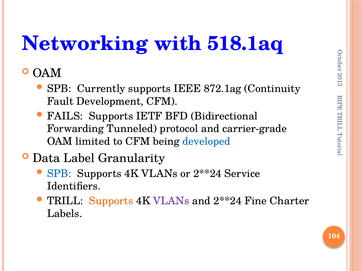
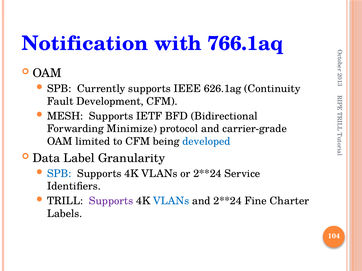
Networking: Networking -> Notification
518.1aq: 518.1aq -> 766.1aq
872.1ag: 872.1ag -> 626.1ag
FAILS: FAILS -> MESH
Tunneled: Tunneled -> Minimize
Supports at (111, 201) colour: orange -> purple
VLANs at (171, 201) colour: purple -> blue
